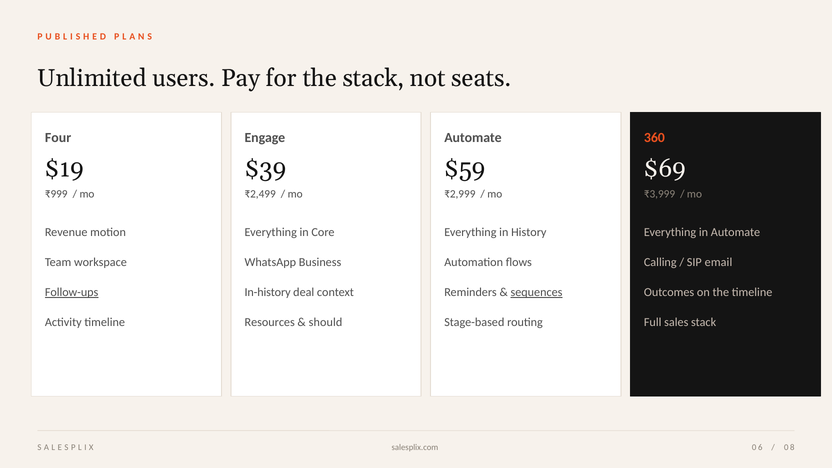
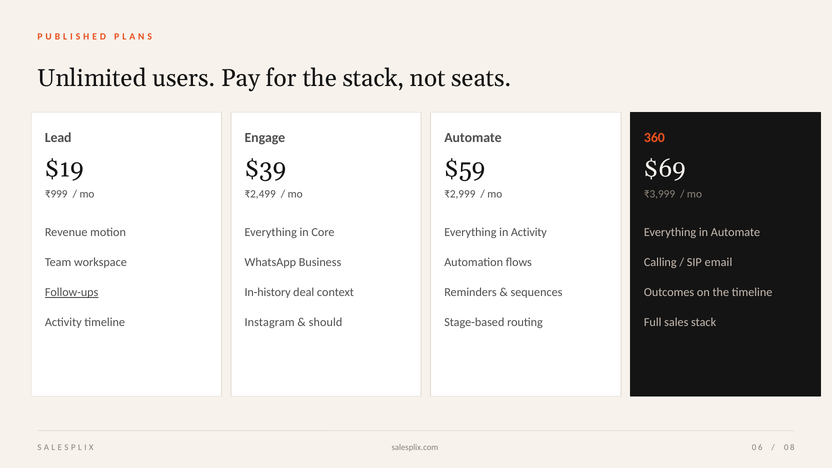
Four: Four -> Lead
in History: History -> Activity
sequences underline: present -> none
Resources: Resources -> Instagram
